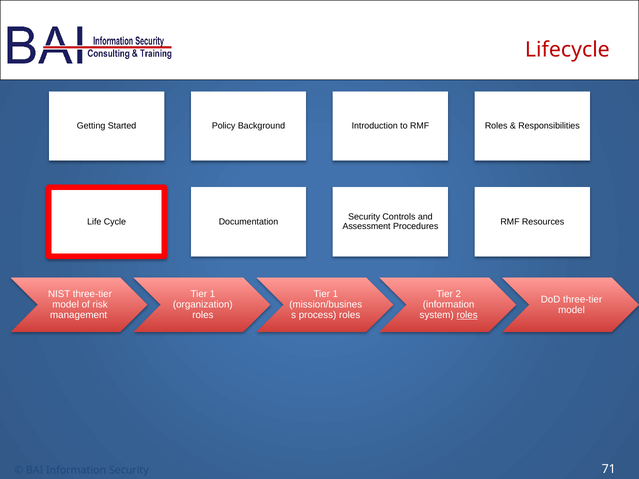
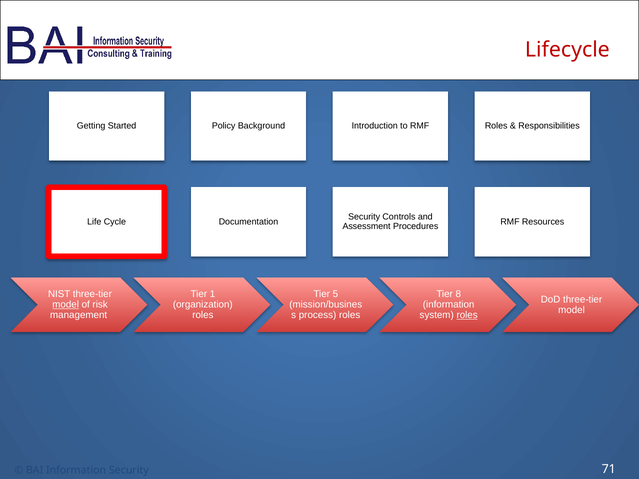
1 at (335, 294): 1 -> 5
2: 2 -> 8
model at (66, 305) underline: none -> present
